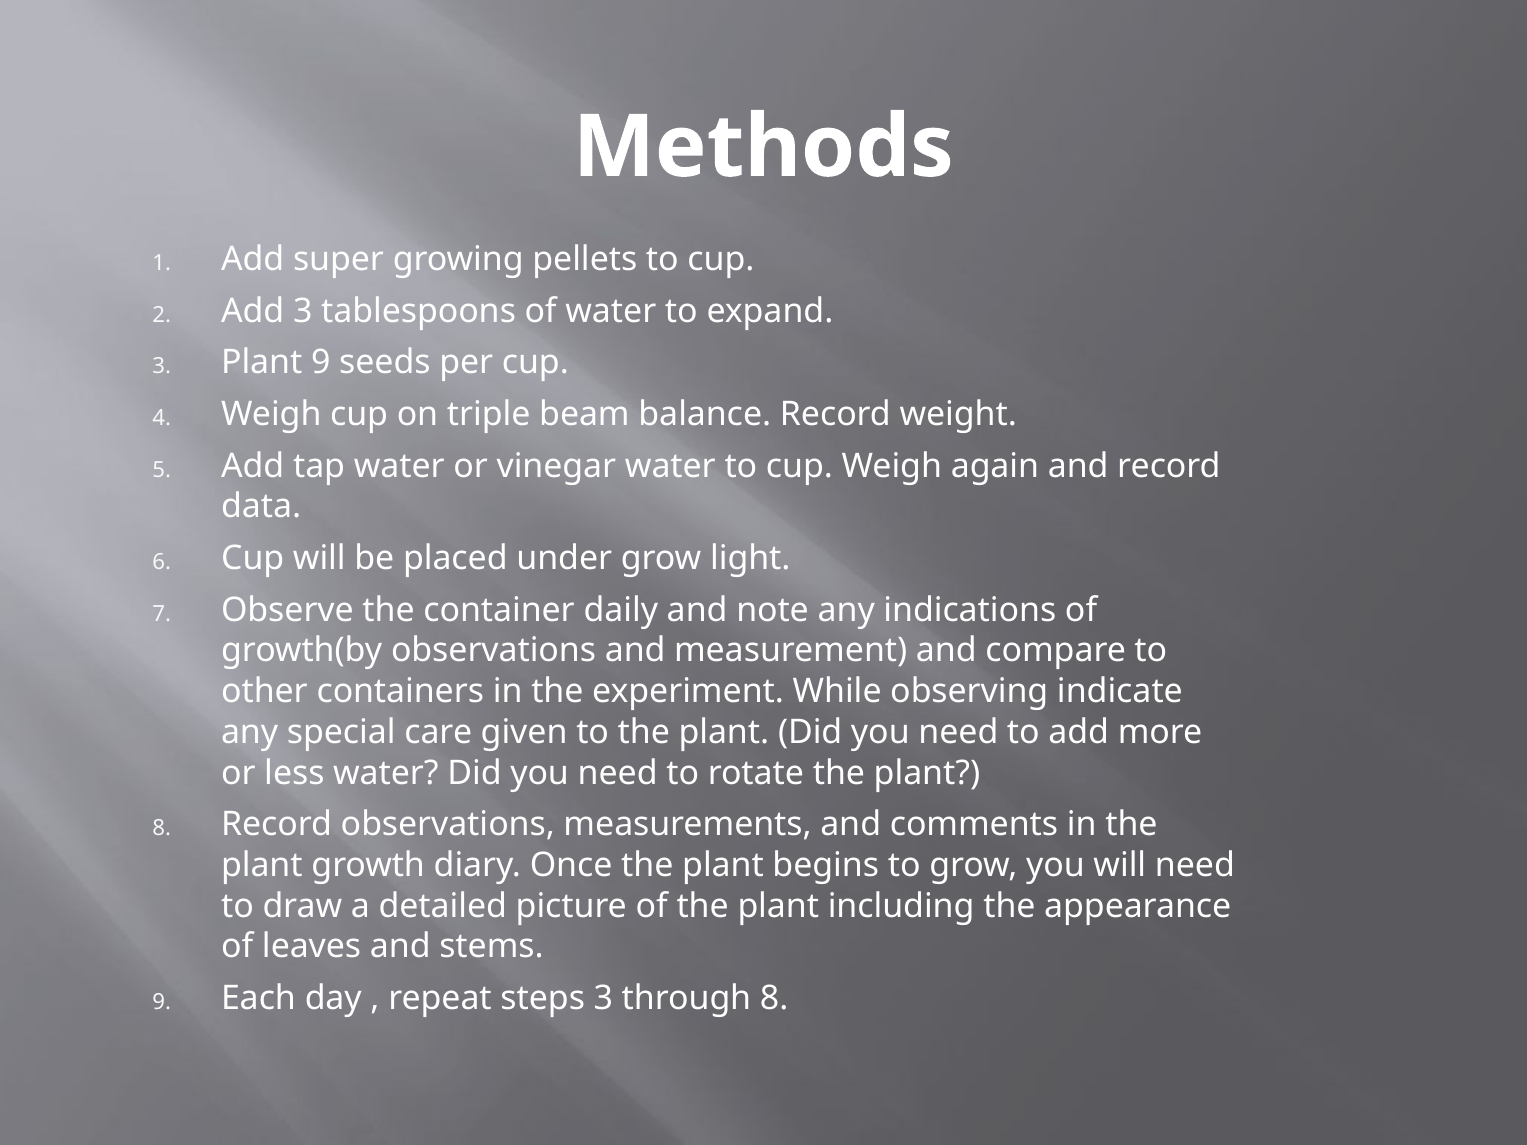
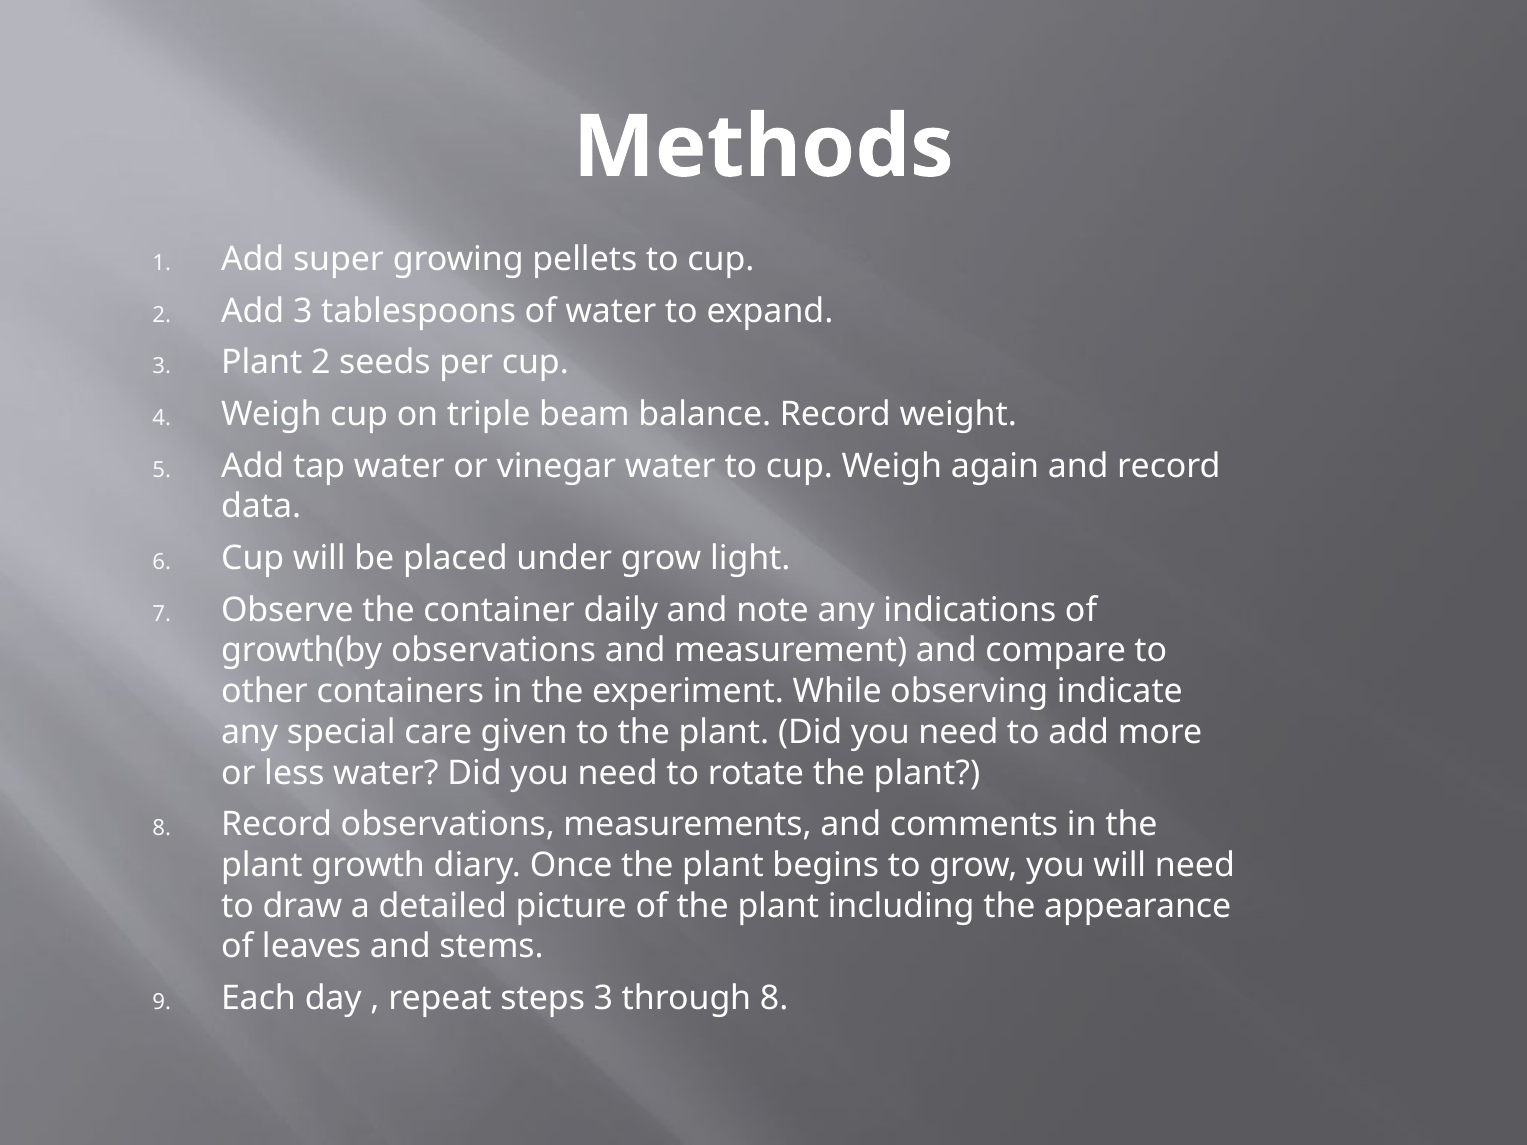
Plant 9: 9 -> 2
